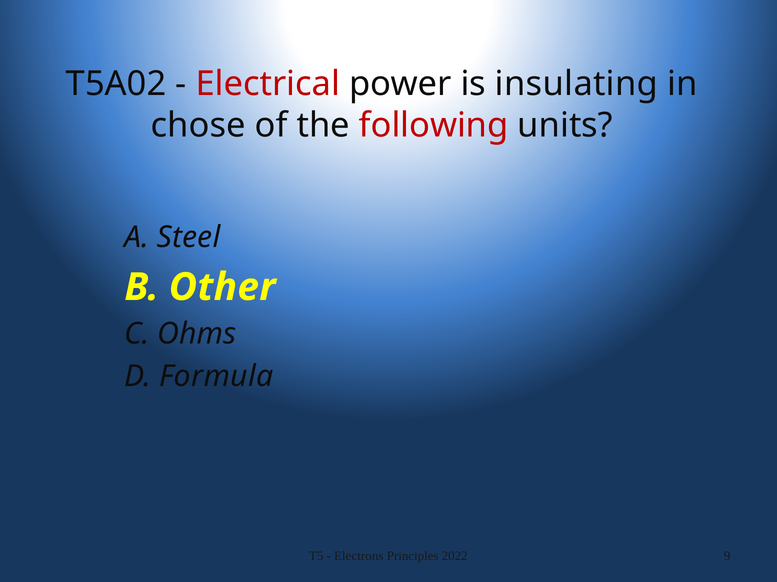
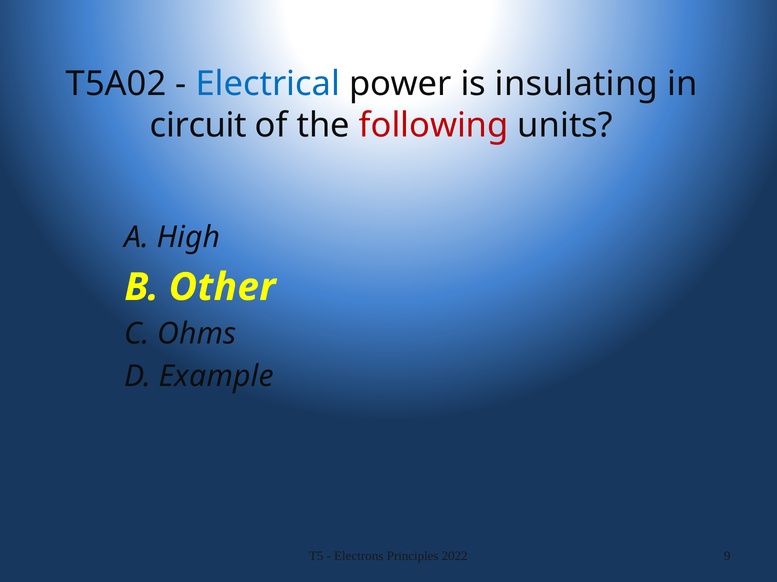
Electrical colour: red -> blue
chose: chose -> circuit
Steel: Steel -> High
Formula: Formula -> Example
